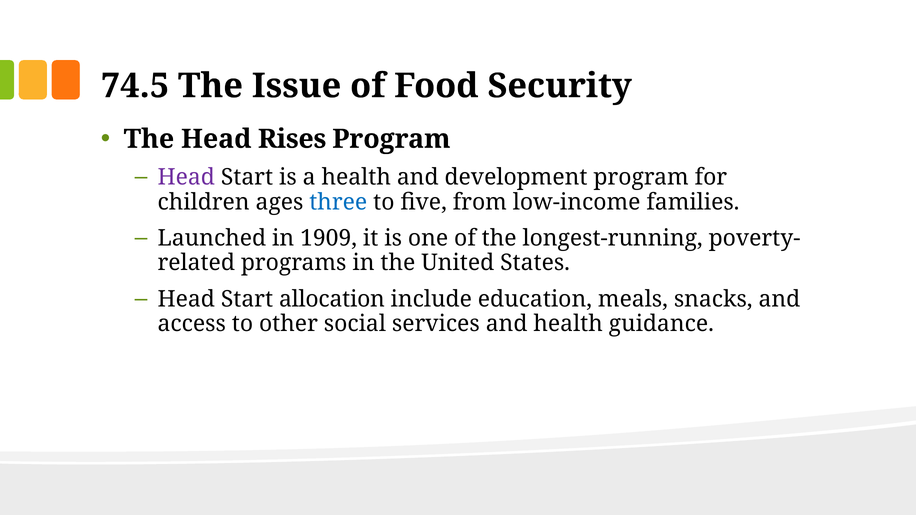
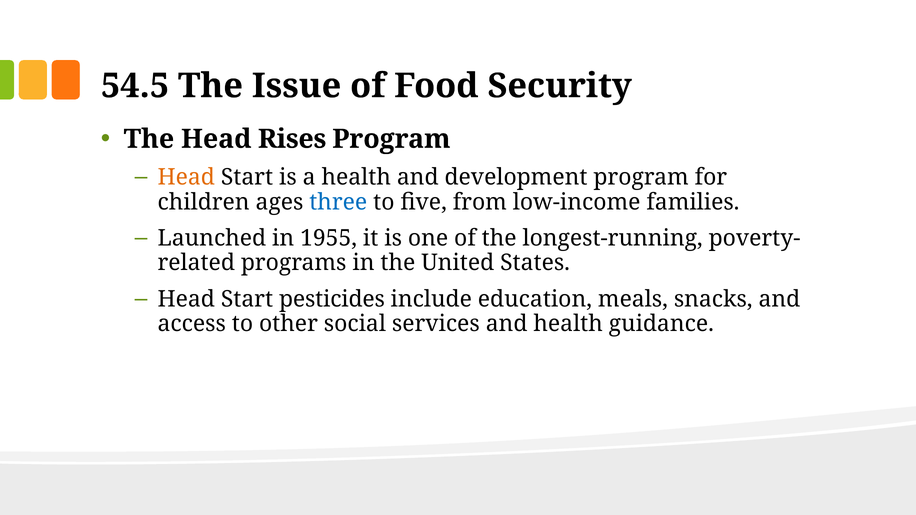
74.5: 74.5 -> 54.5
Head at (186, 177) colour: purple -> orange
1909: 1909 -> 1955
allocation: allocation -> pesticides
